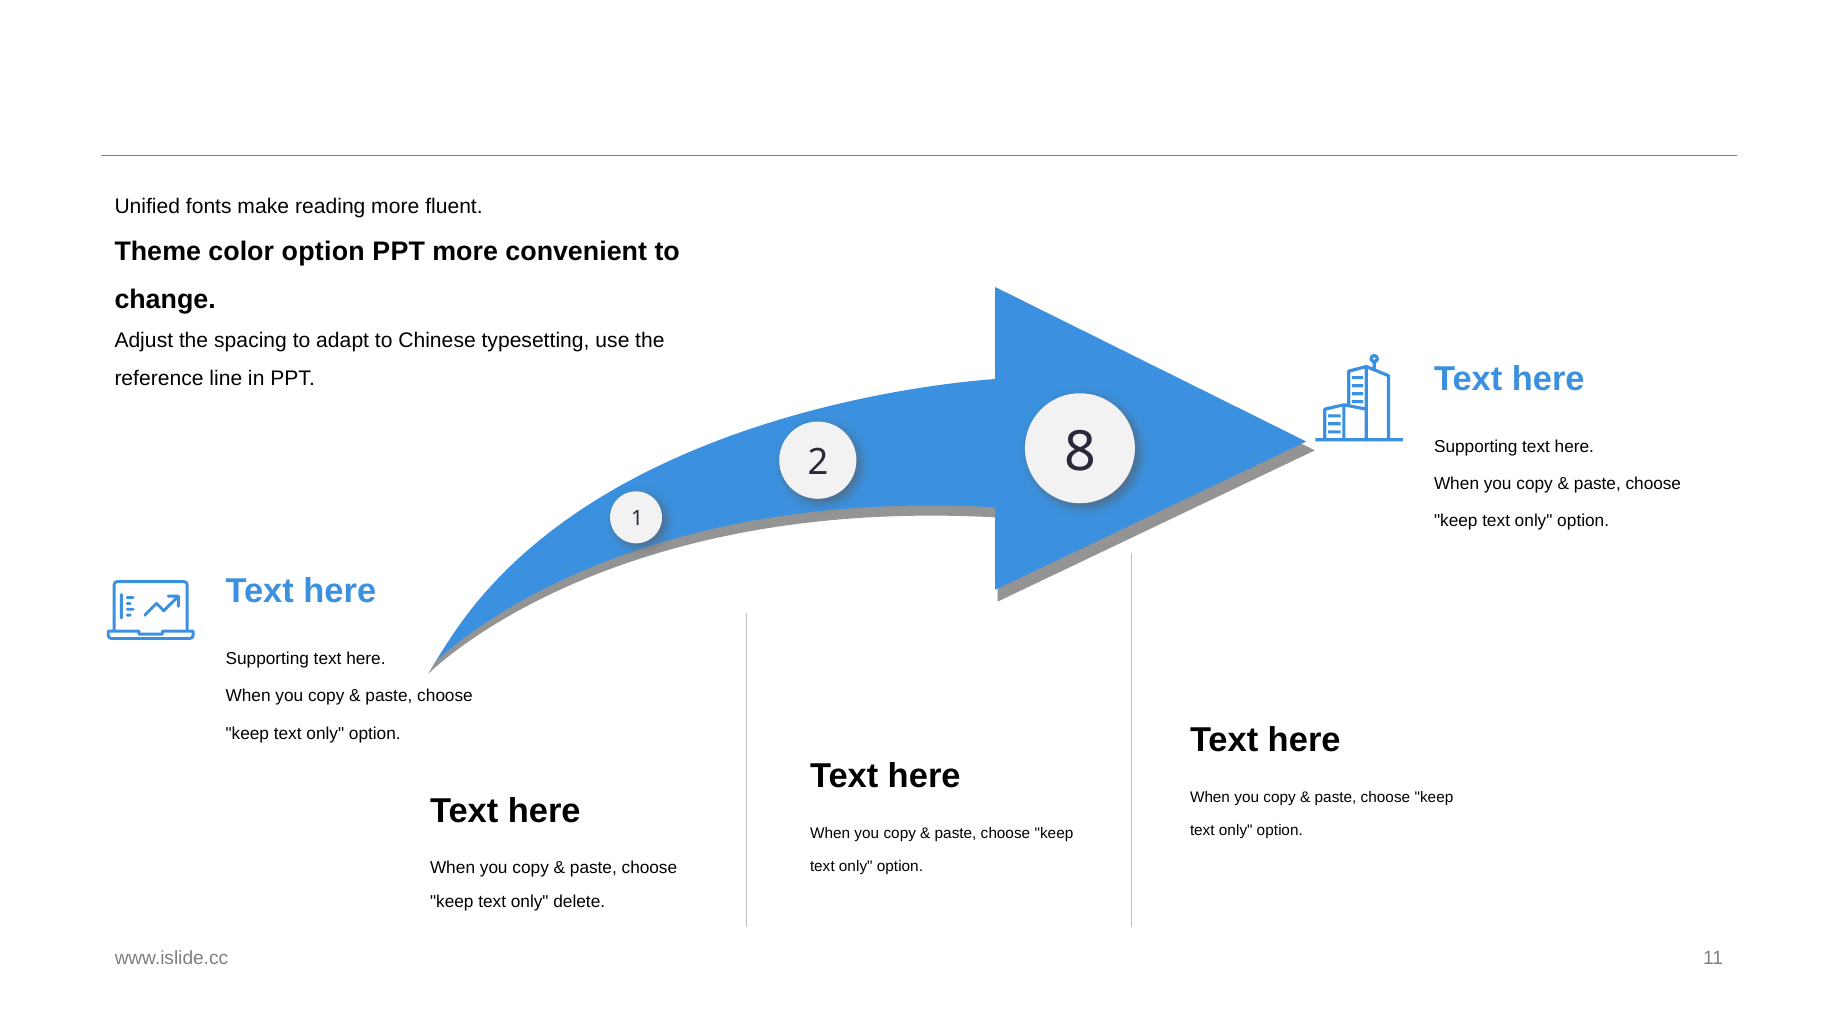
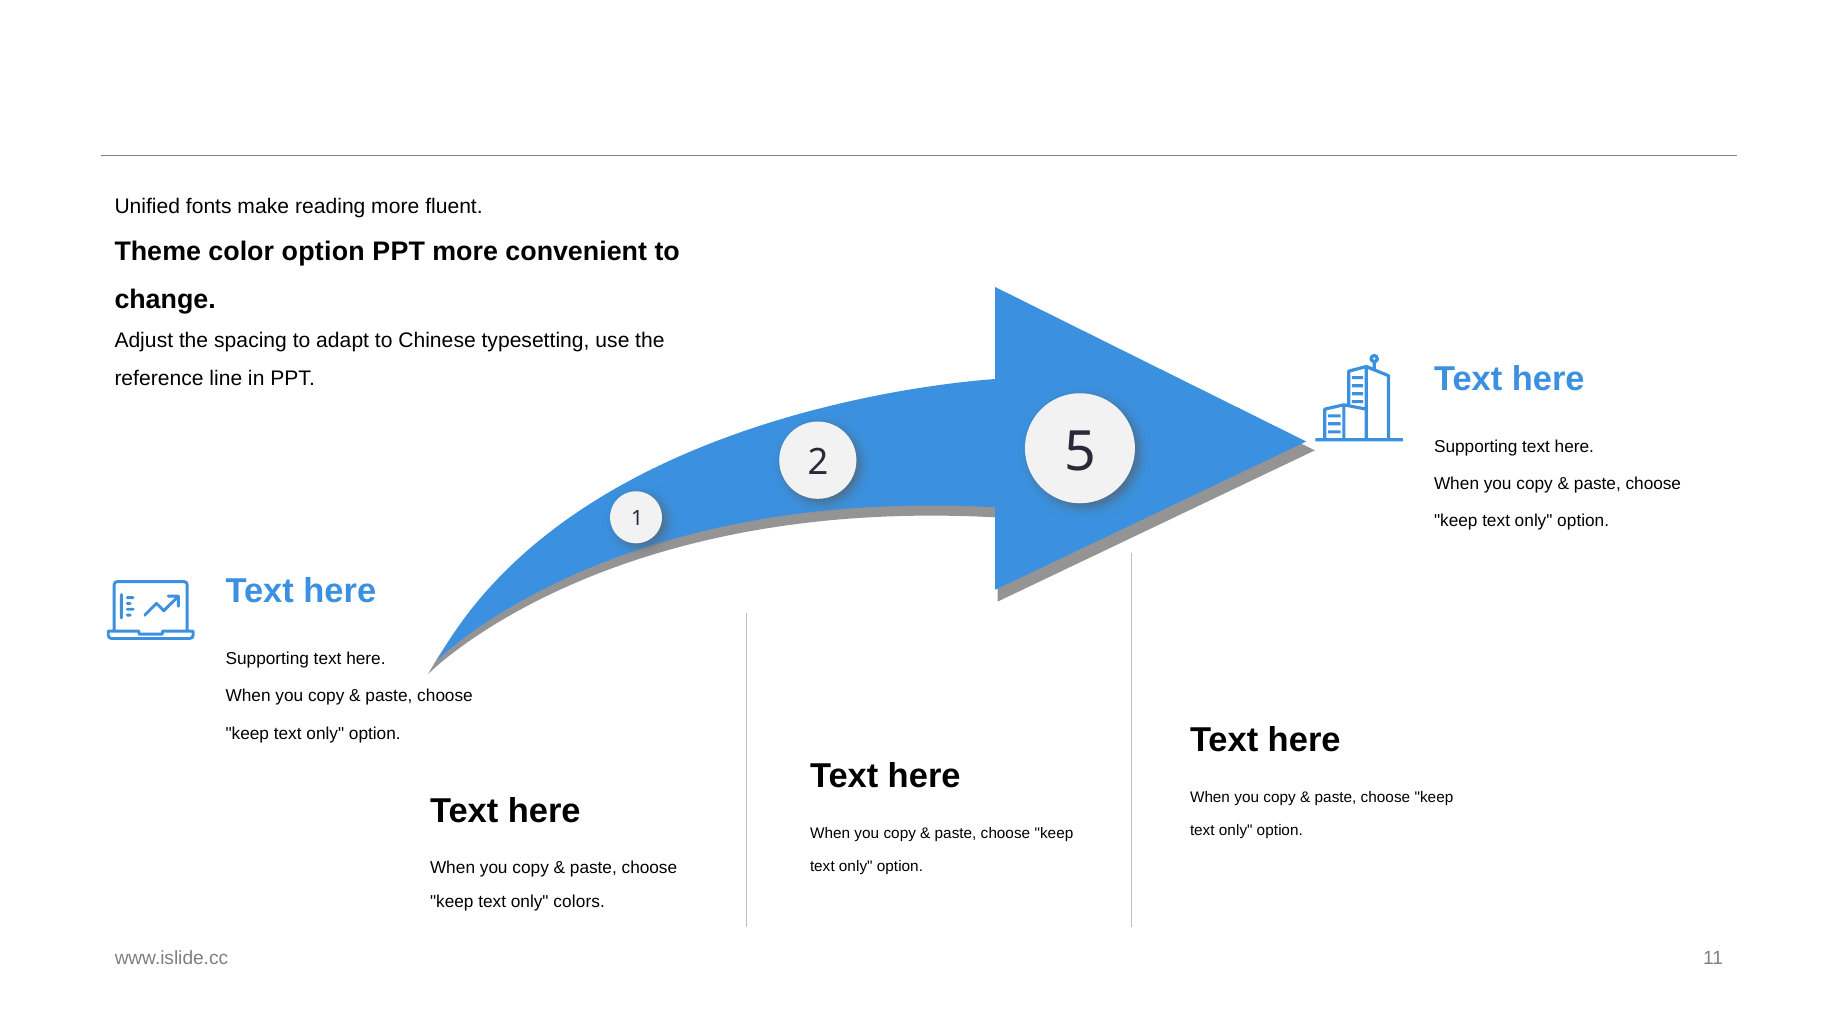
8: 8 -> 5
delete: delete -> colors
